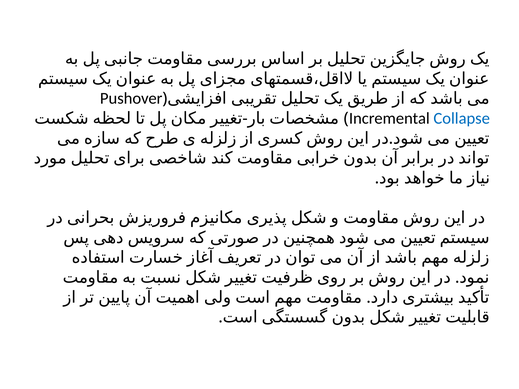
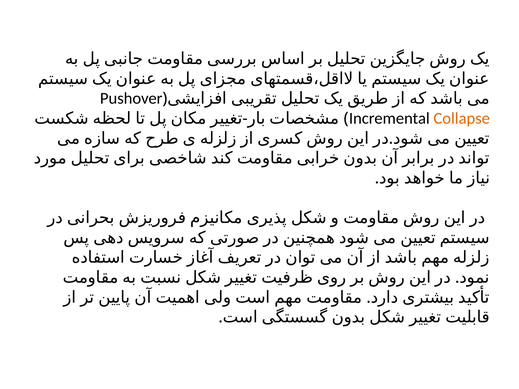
Collapse colour: blue -> orange
